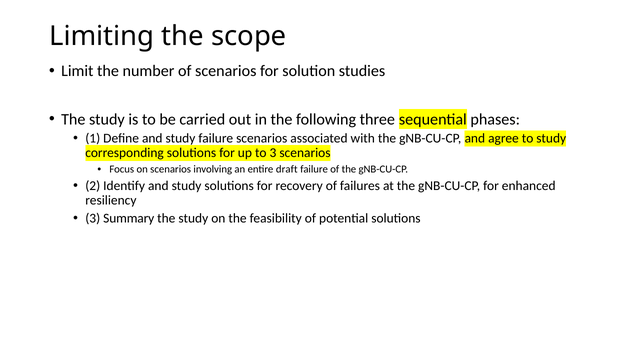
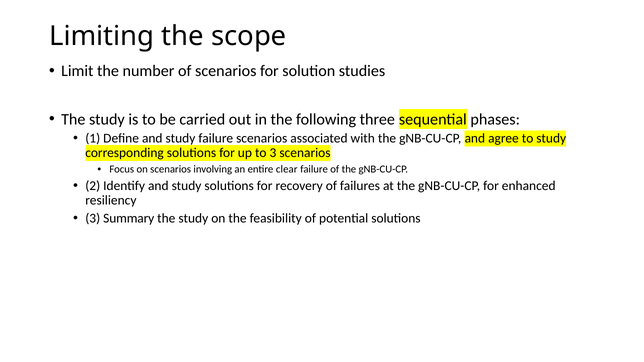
draft: draft -> clear
